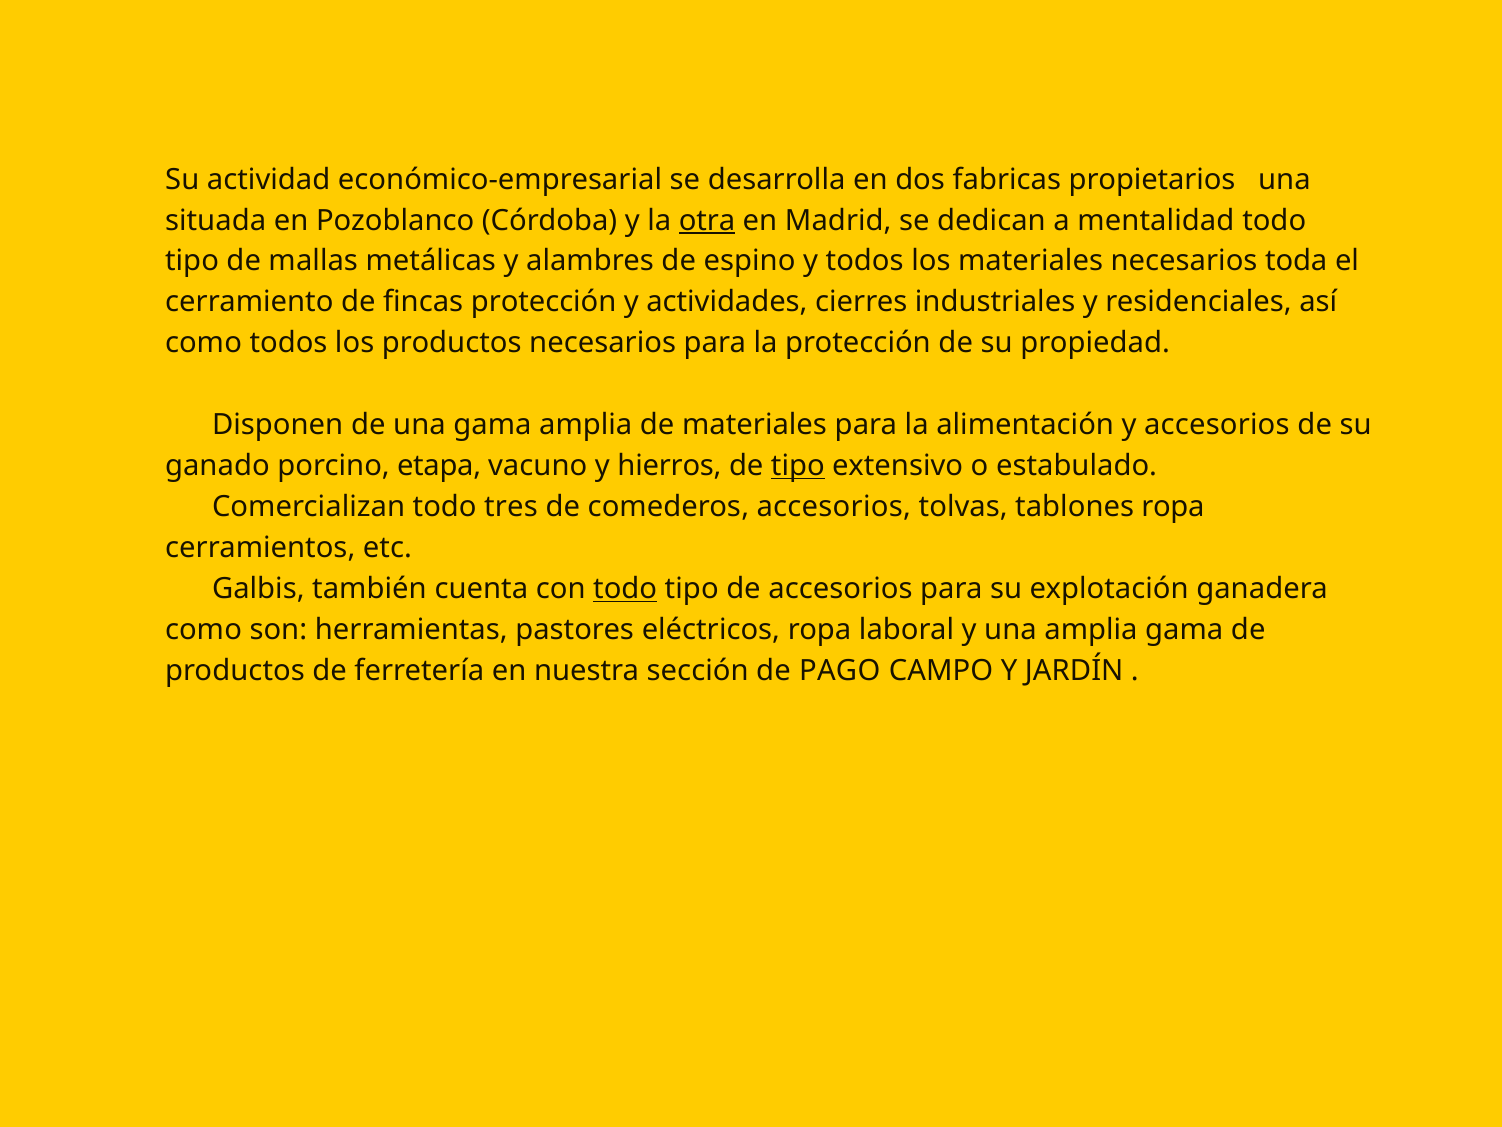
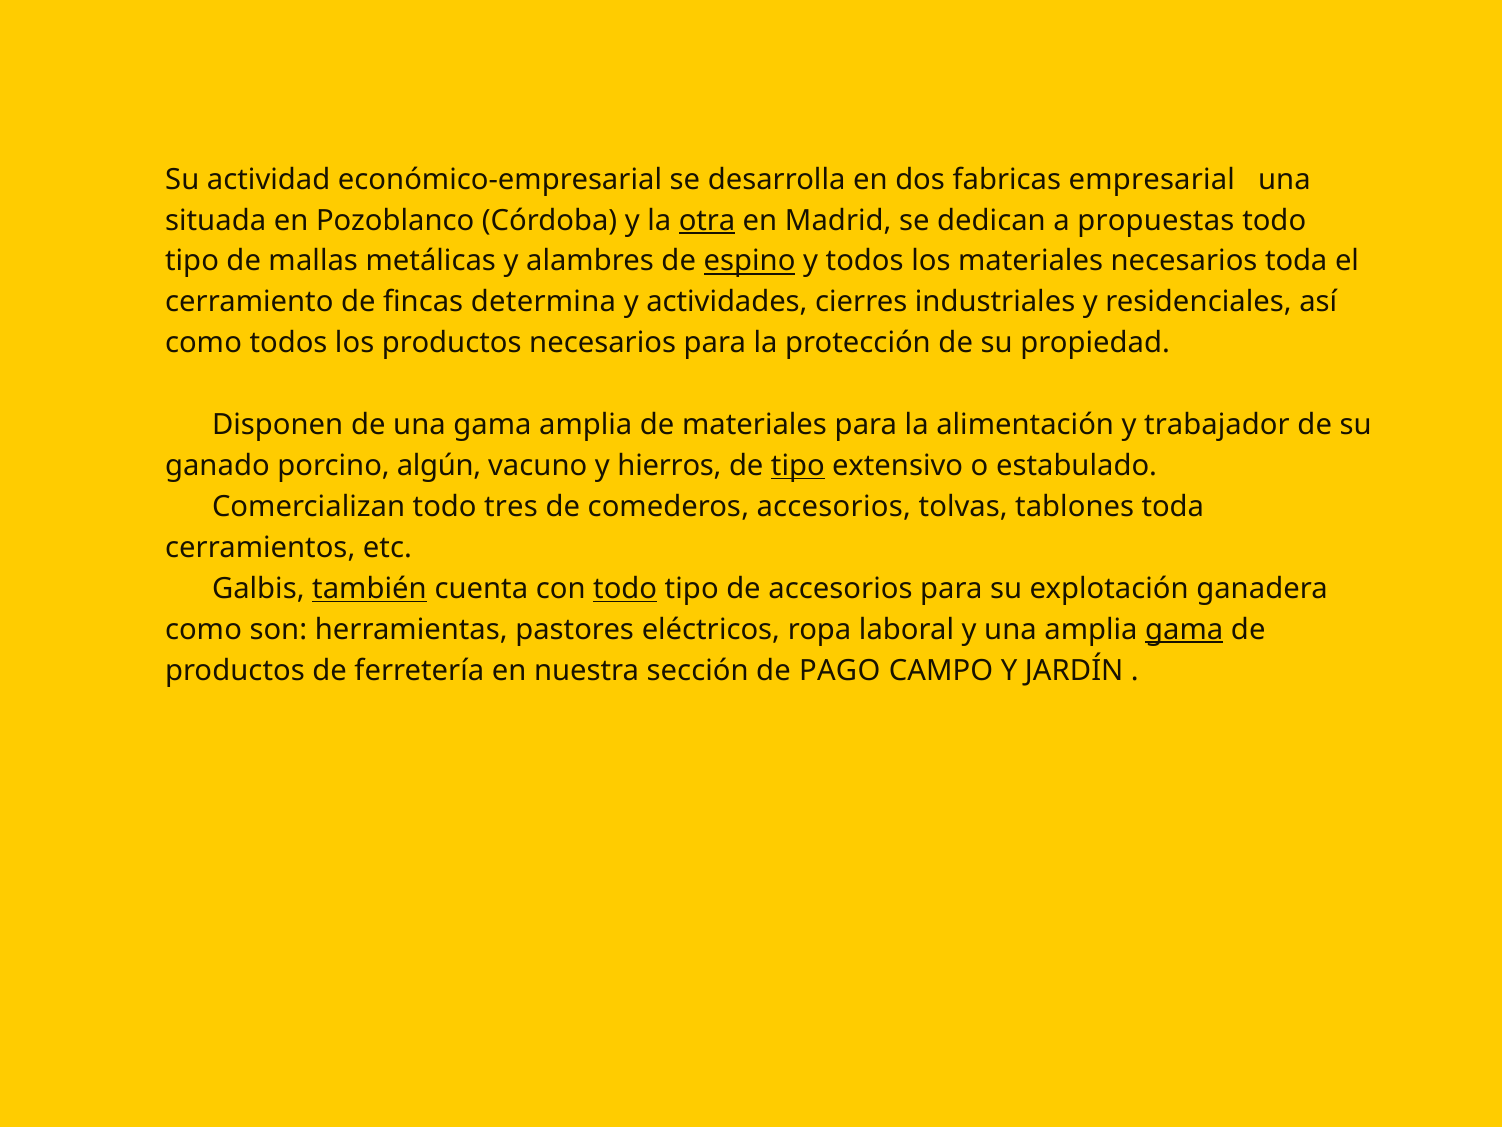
propietarios: propietarios -> empresarial
mentalidad: mentalidad -> propuestas
espino underline: none -> present
fincas protección: protección -> determina
y accesorios: accesorios -> trabajador
etapa: etapa -> algún
tablones ropa: ropa -> toda
también underline: none -> present
gama at (1184, 629) underline: none -> present
